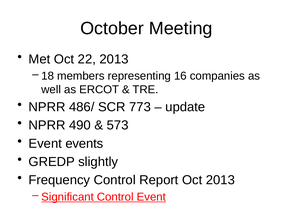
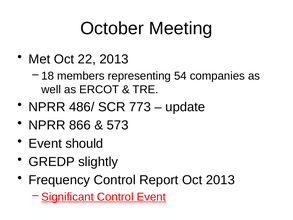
16: 16 -> 54
490: 490 -> 866
events: events -> should
